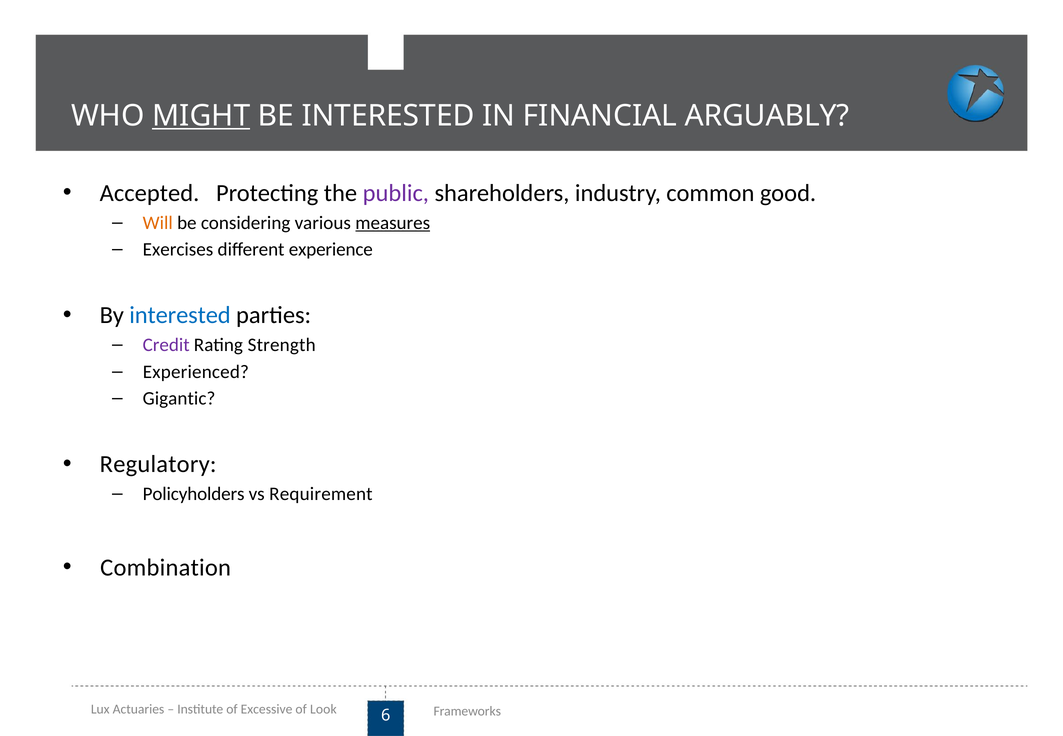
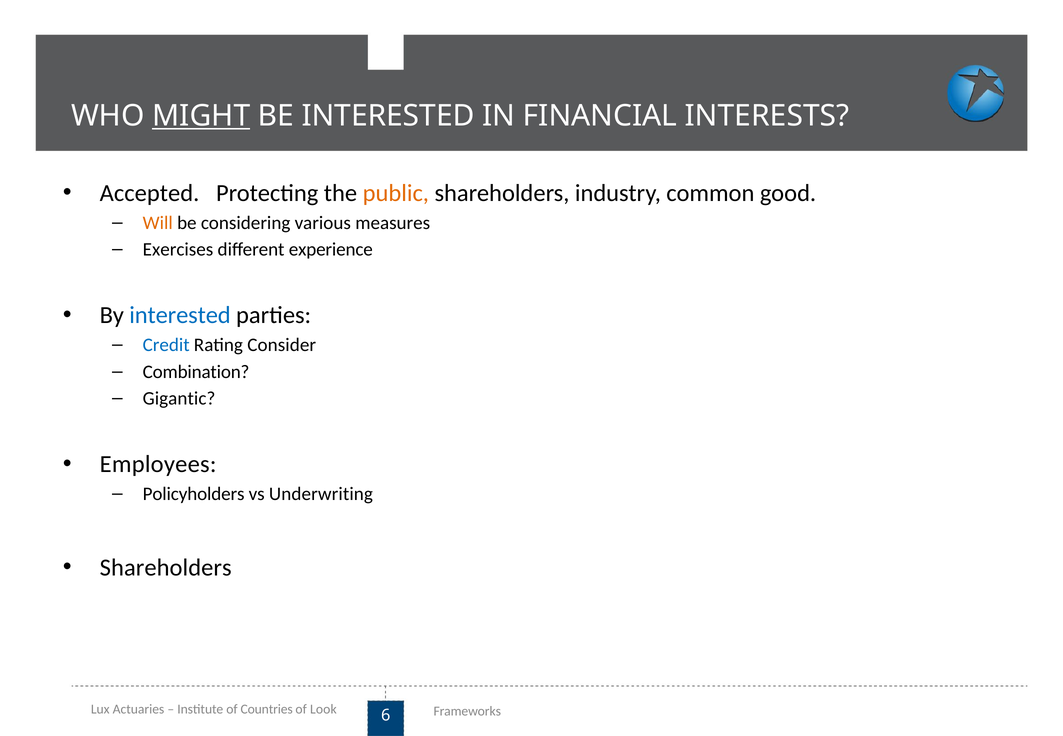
ARGUABLY: ARGUABLY -> INTERESTS
public colour: purple -> orange
measures underline: present -> none
Credit colour: purple -> blue
Strength: Strength -> Consider
Experienced: Experienced -> Combination
Regulatory: Regulatory -> Employees
Requirement: Requirement -> Underwriting
Combination at (166, 568): Combination -> Shareholders
Excessive: Excessive -> Countries
